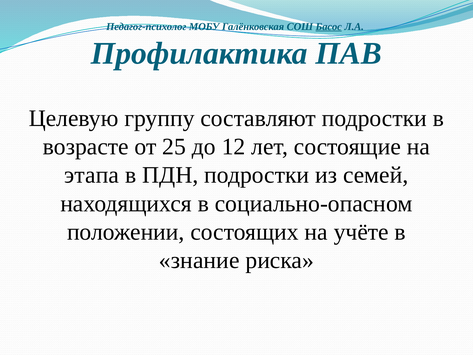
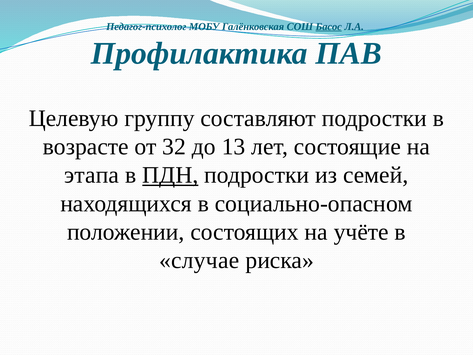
25: 25 -> 32
12: 12 -> 13
ПДН underline: none -> present
знание: знание -> случае
